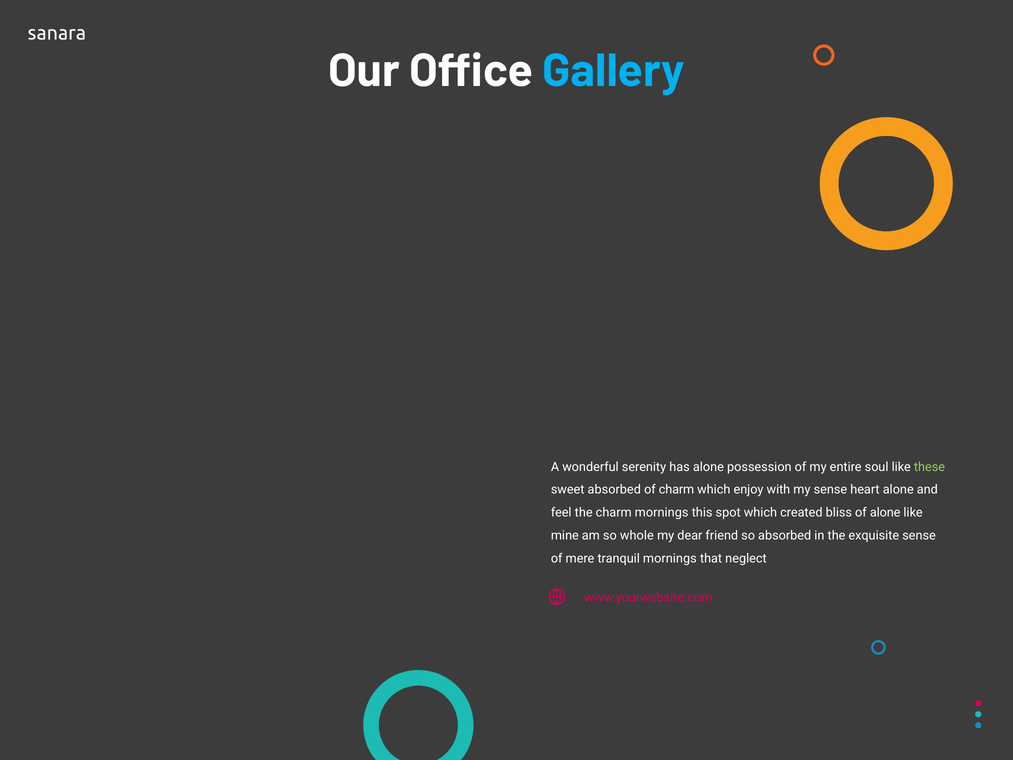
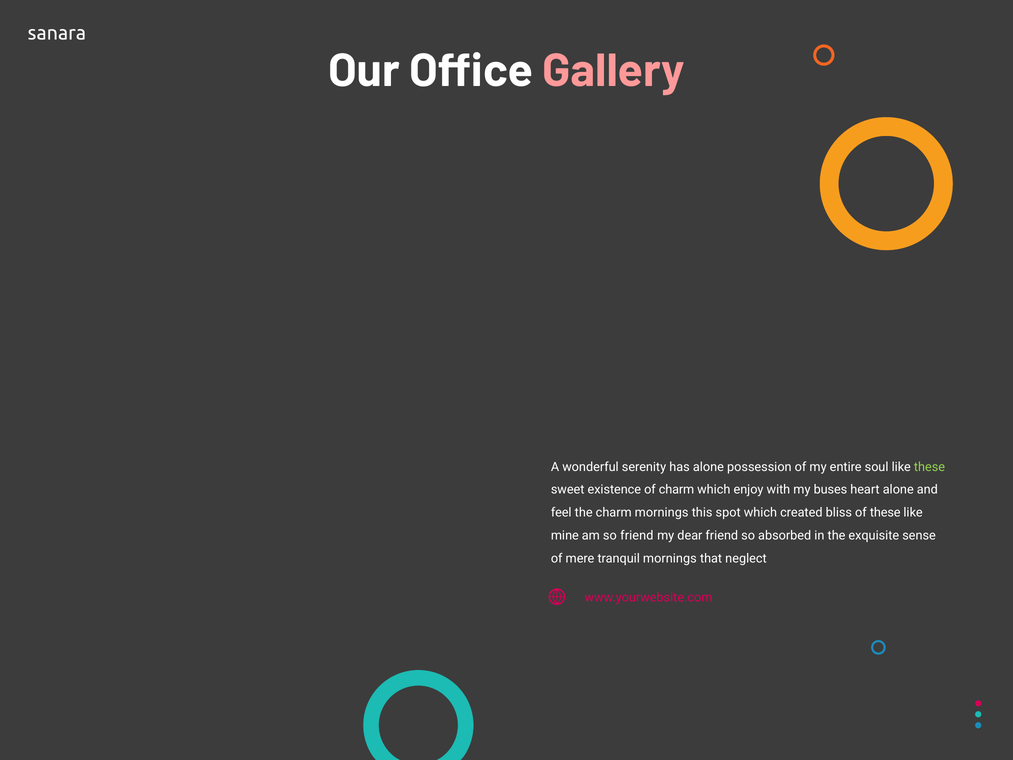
Gallery colour: light blue -> pink
sweet absorbed: absorbed -> existence
my sense: sense -> buses
of alone: alone -> these
so whole: whole -> friend
